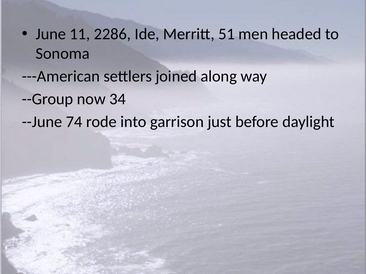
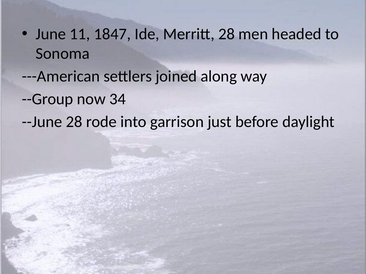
2286: 2286 -> 1847
Merritt 51: 51 -> 28
--June 74: 74 -> 28
